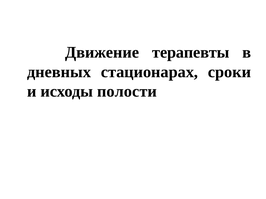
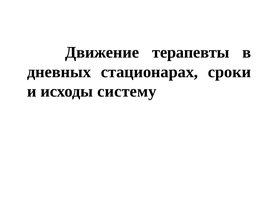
полости: полости -> систему
